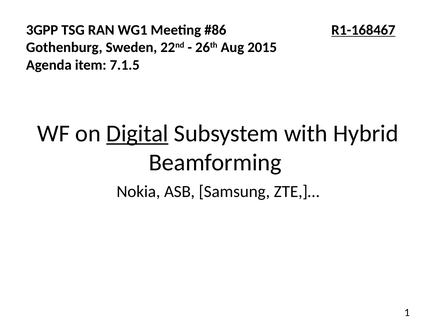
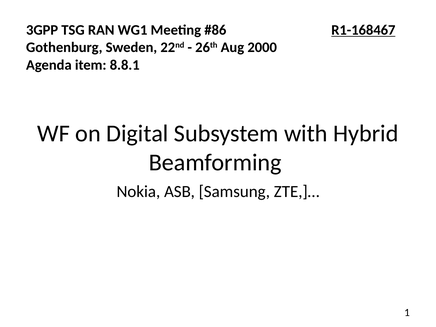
2015: 2015 -> 2000
7.1.5: 7.1.5 -> 8.8.1
Digital underline: present -> none
